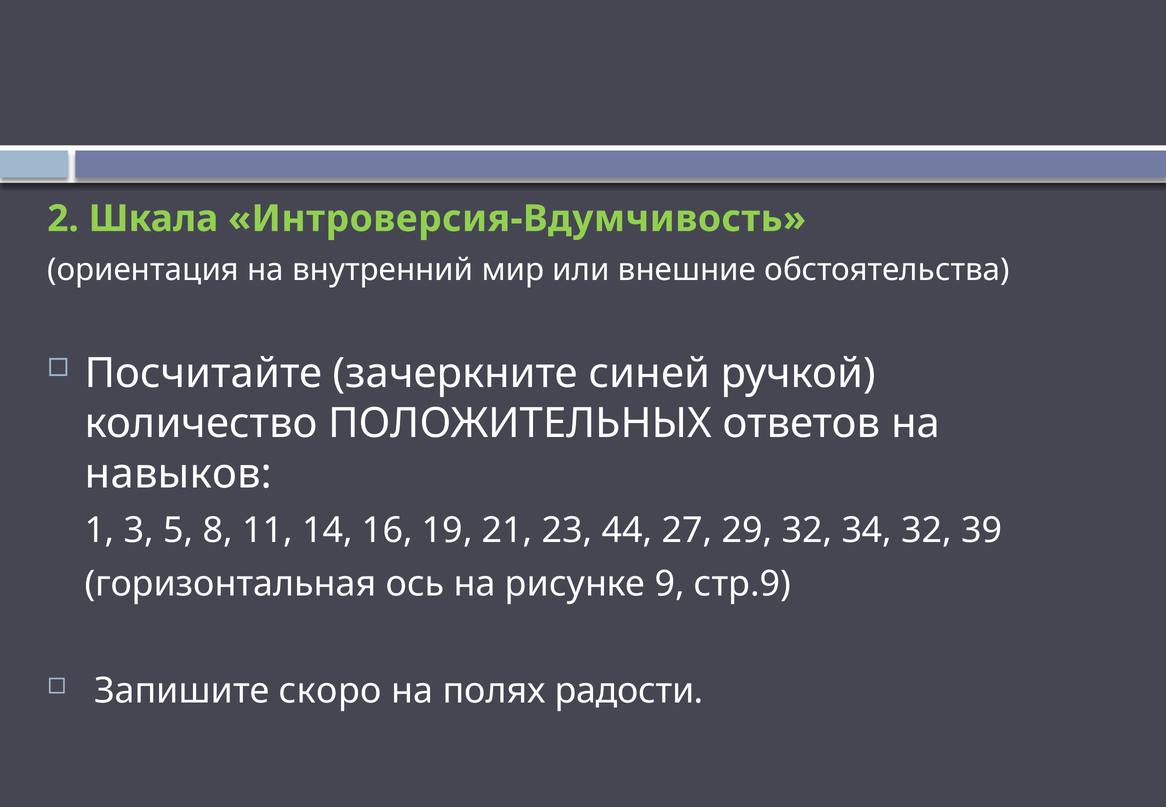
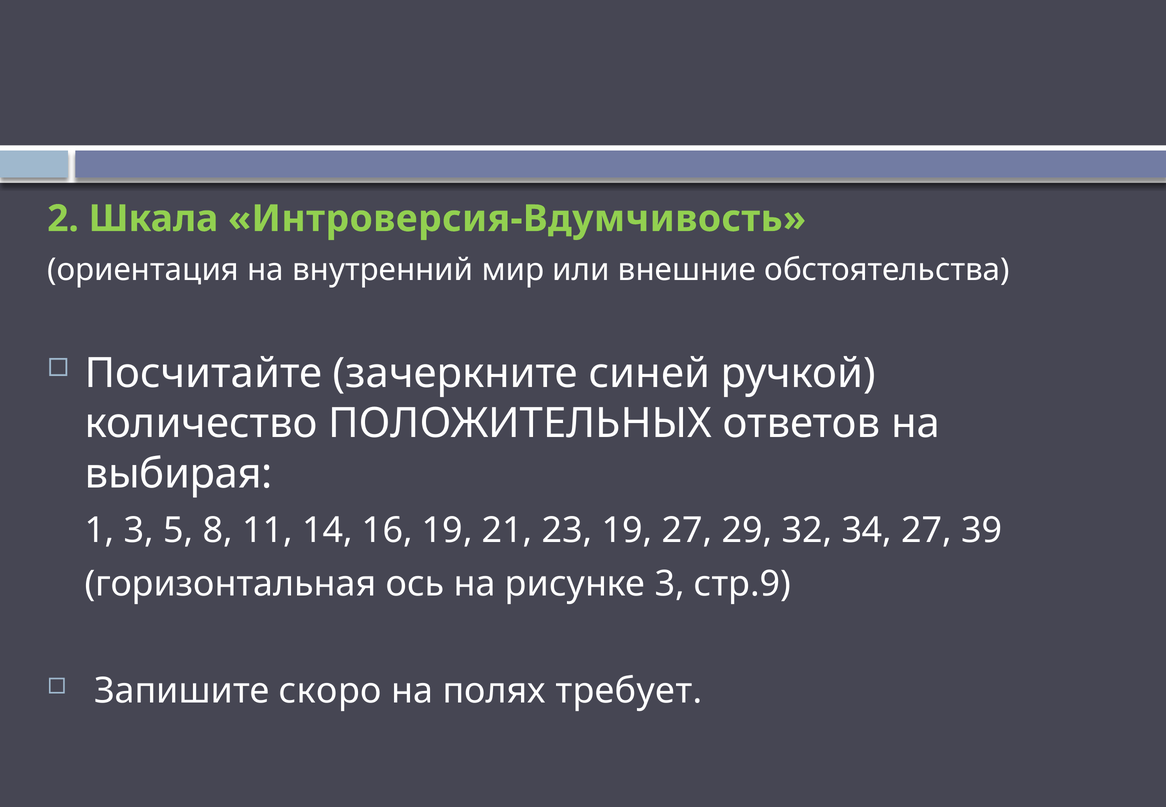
навыков: навыков -> выбирая
23 44: 44 -> 19
34 32: 32 -> 27
рисунке 9: 9 -> 3
радости: радости -> требует
